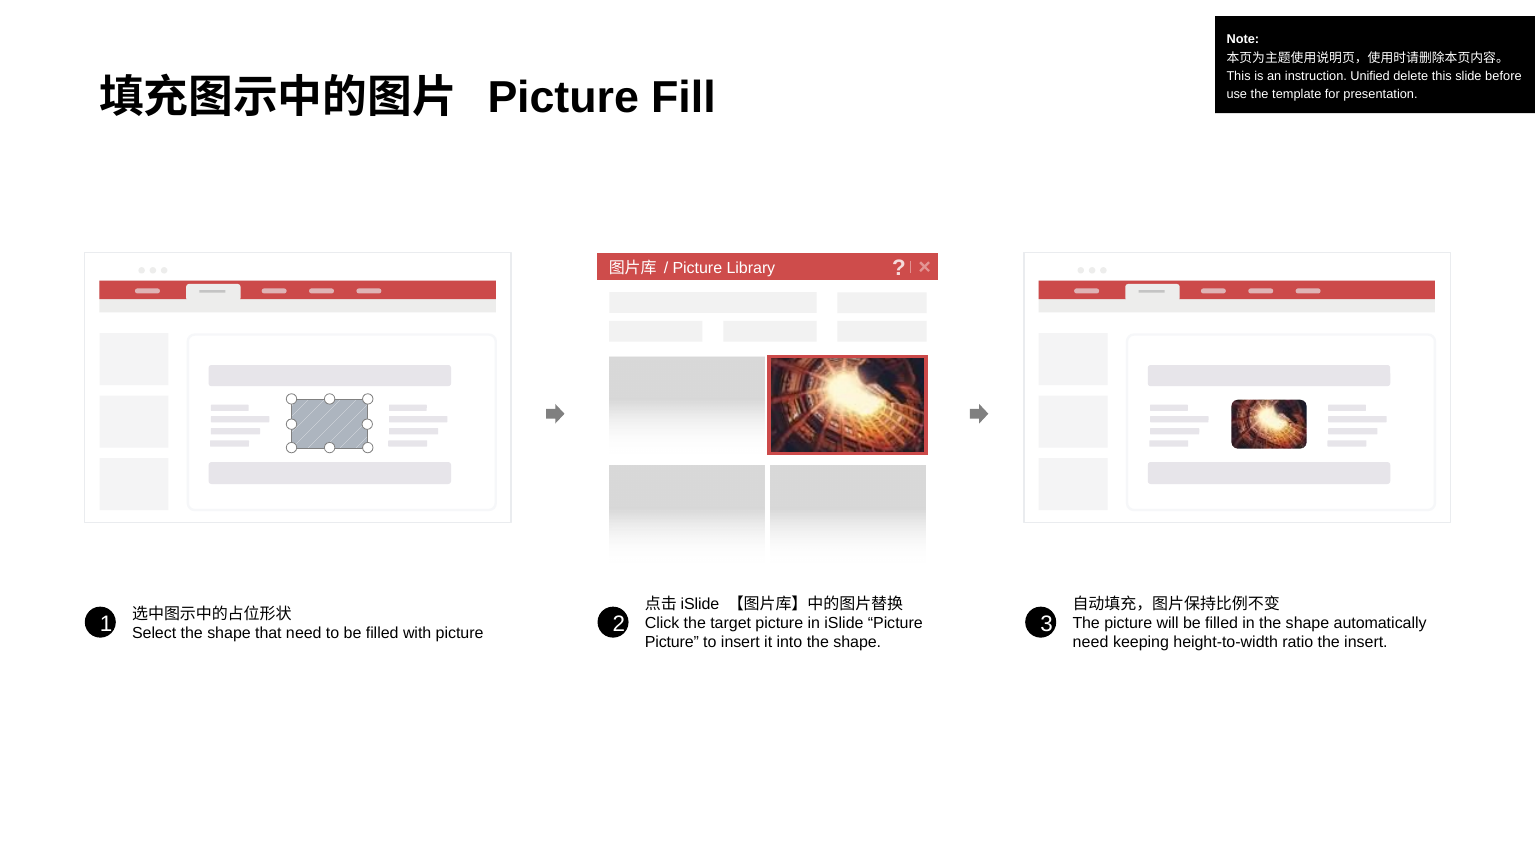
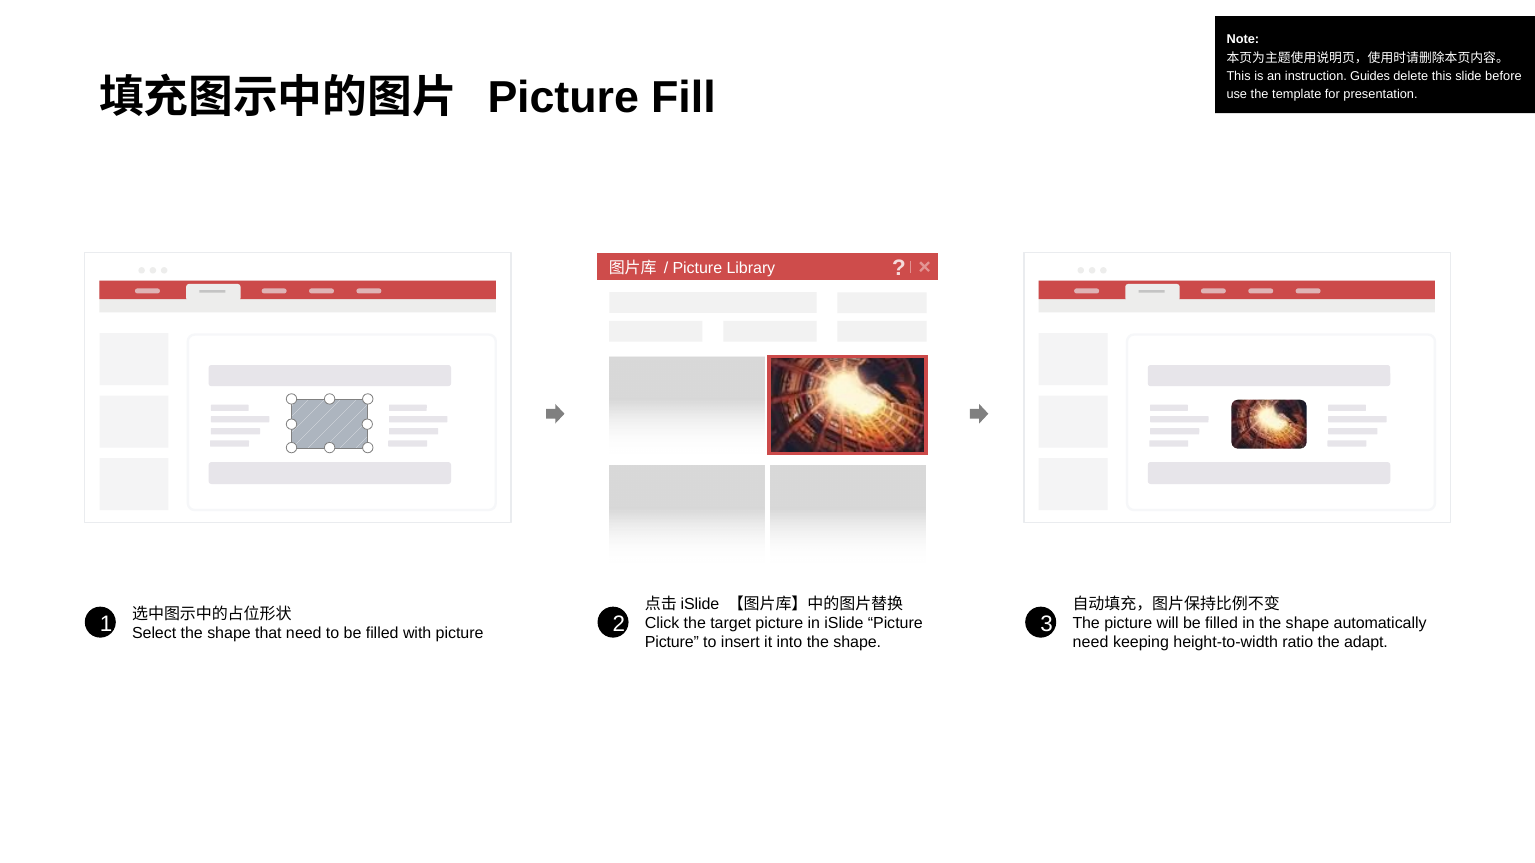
Unified: Unified -> Guides
the insert: insert -> adapt
